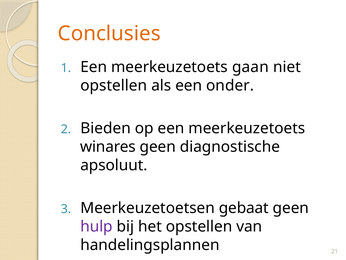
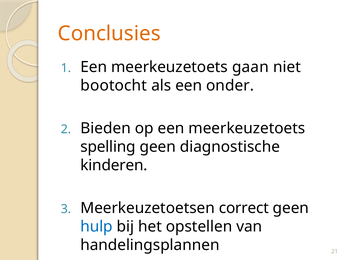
opstellen at (114, 85): opstellen -> bootocht
winares: winares -> spelling
apsoluut: apsoluut -> kinderen
gebaat: gebaat -> correct
hulp colour: purple -> blue
